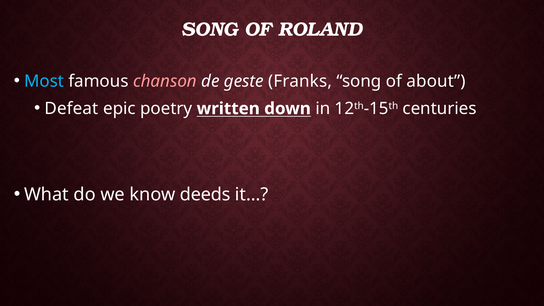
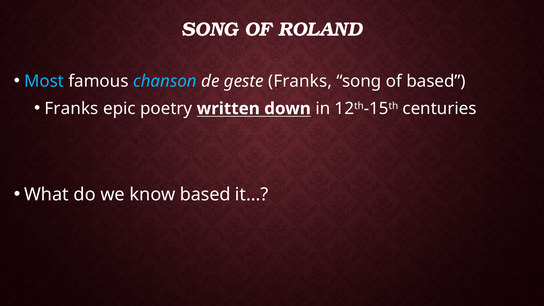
chanson colour: pink -> light blue
of about: about -> based
Defeat at (71, 109): Defeat -> Franks
know deeds: deeds -> based
